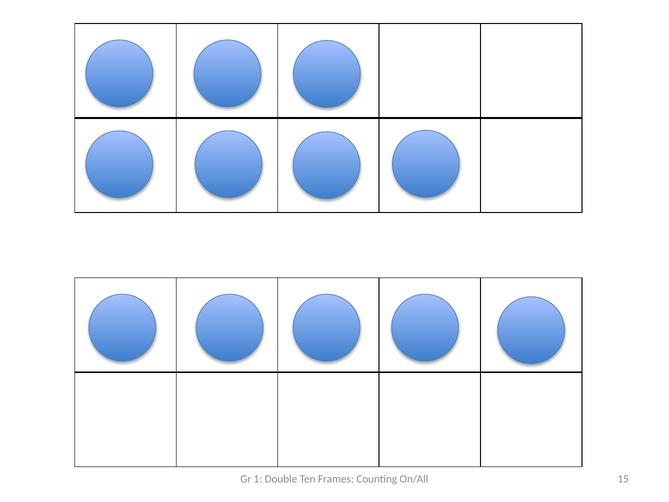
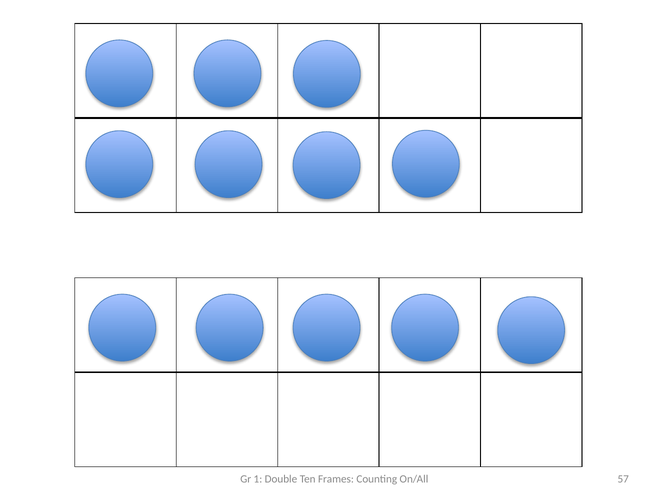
15: 15 -> 57
